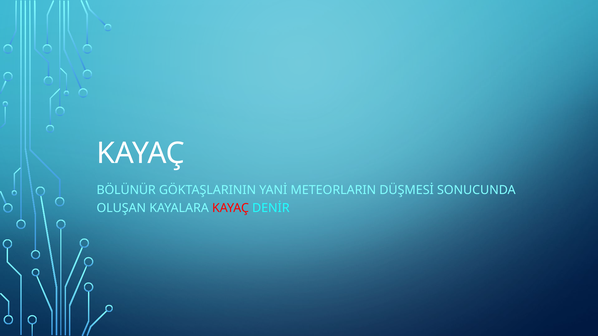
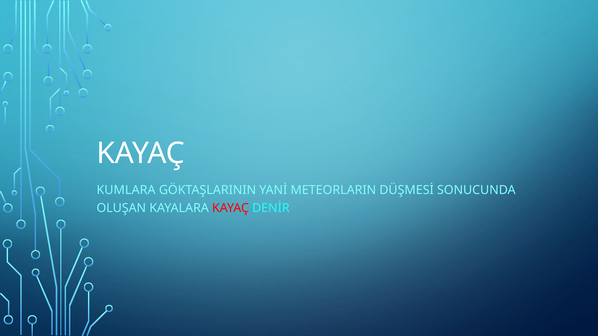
BÖLÜNÜR: BÖLÜNÜR -> KUMLARA
